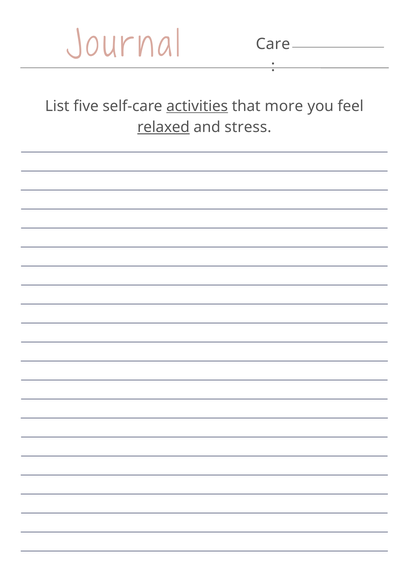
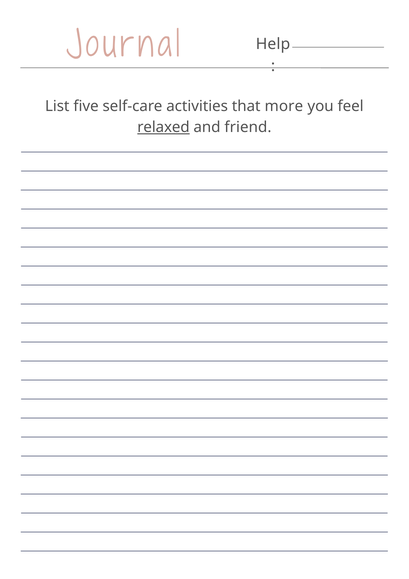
Care: Care -> Help
activities underline: present -> none
stress: stress -> friend
